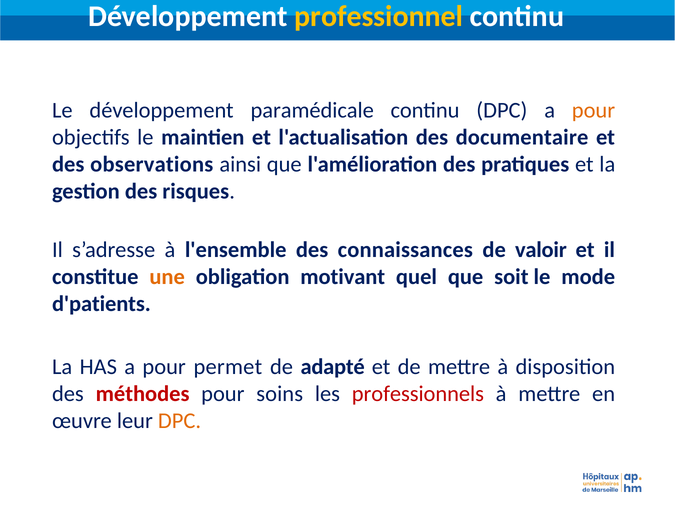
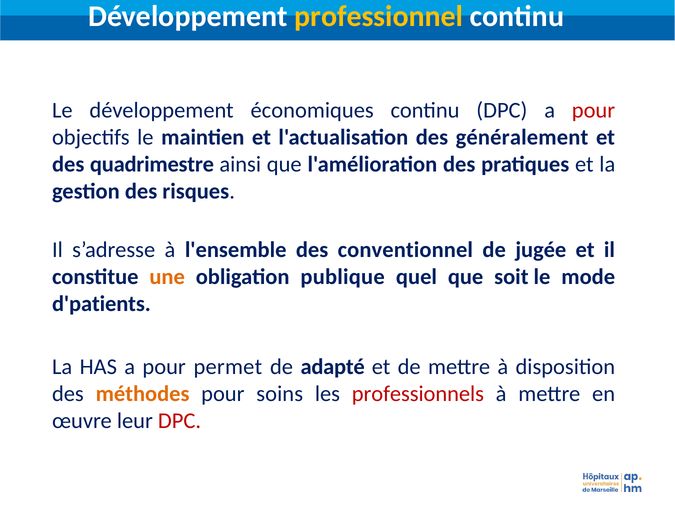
paramédicale: paramédicale -> économiques
pour at (593, 110) colour: orange -> red
documentaire: documentaire -> généralement
observations: observations -> quadrimestre
connaissances: connaissances -> conventionnel
valoir: valoir -> jugée
motivant: motivant -> publique
méthodes colour: red -> orange
DPC at (180, 421) colour: orange -> red
